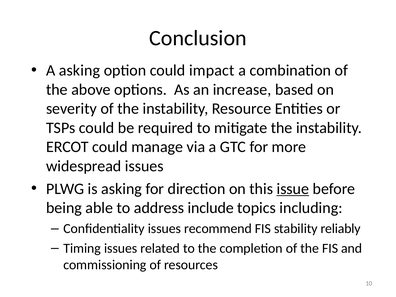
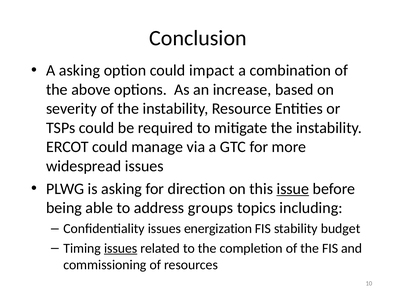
include: include -> groups
recommend: recommend -> energization
reliably: reliably -> budget
issues at (121, 248) underline: none -> present
